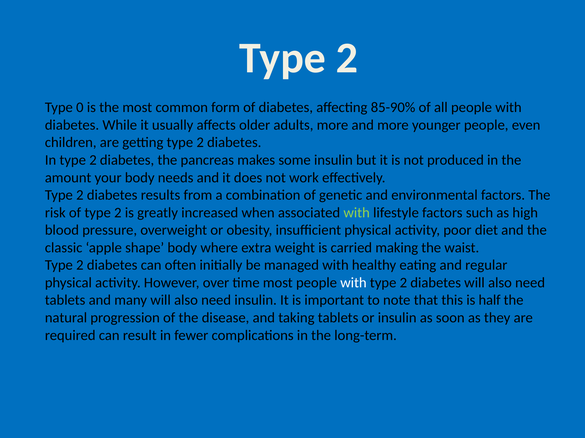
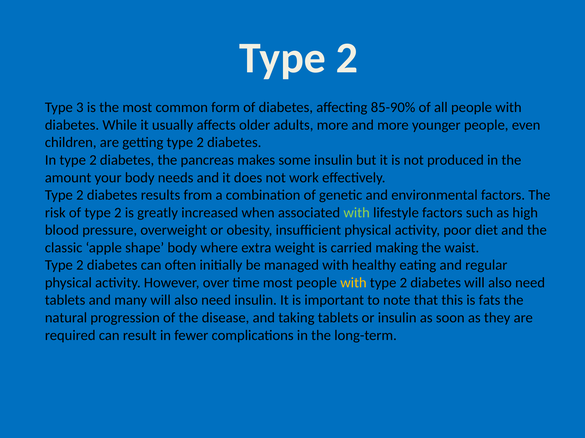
0: 0 -> 3
with at (353, 283) colour: white -> yellow
half: half -> fats
